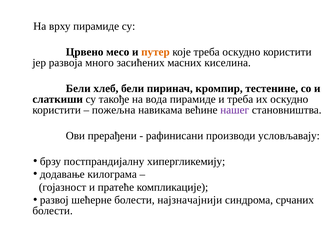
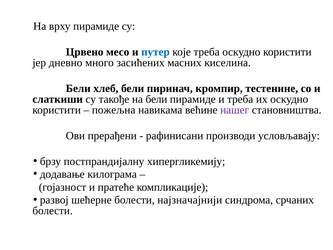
путер colour: orange -> blue
развоја: развоја -> дневно
на вода: вода -> бели
